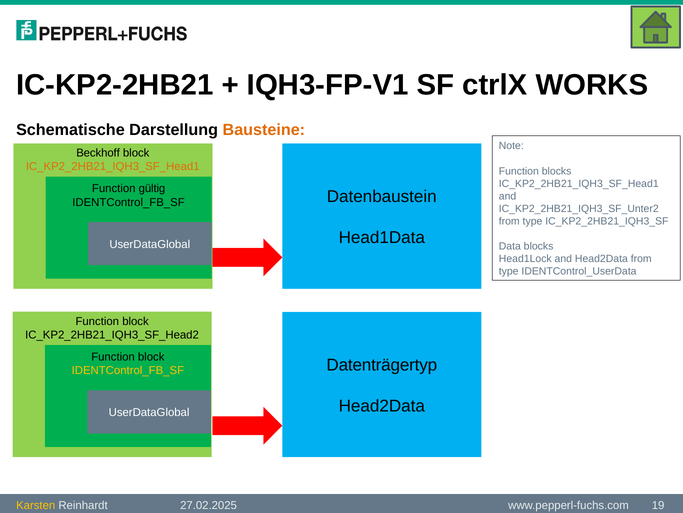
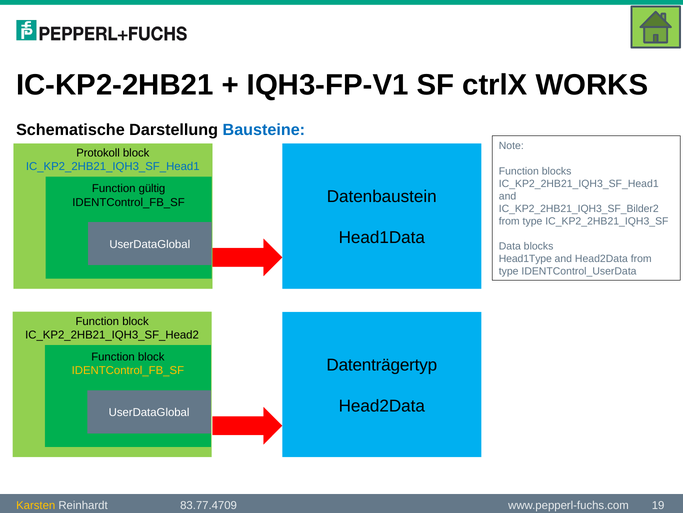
Bausteine colour: orange -> blue
Beckhoff: Beckhoff -> Protokoll
IC_KP2_2HB21_IQH3_SF_Head1 at (113, 166) colour: orange -> blue
IC_KP2_2HB21_IQH3_SF_Unter2: IC_KP2_2HB21_IQH3_SF_Unter2 -> IC_KP2_2HB21_IQH3_SF_Bilder2
Head1Lock: Head1Lock -> Head1Type
27.02.2025: 27.02.2025 -> 83.77.4709
